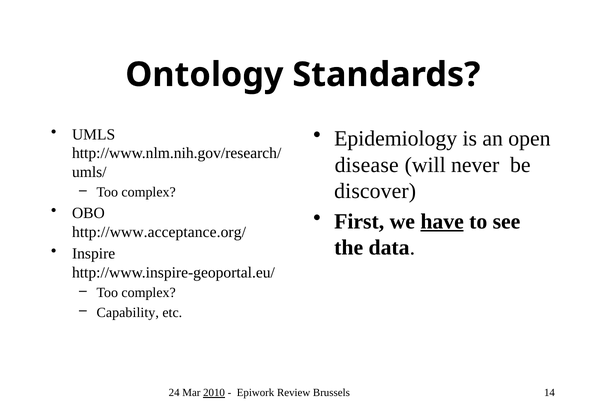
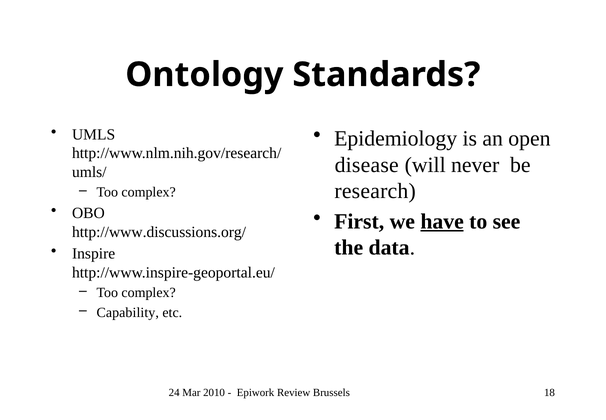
discover: discover -> research
http://www.acceptance.org/: http://www.acceptance.org/ -> http://www.discussions.org/
2010 underline: present -> none
14: 14 -> 18
